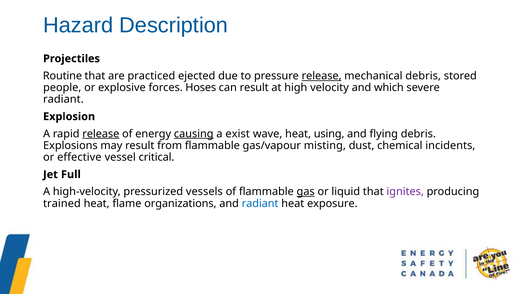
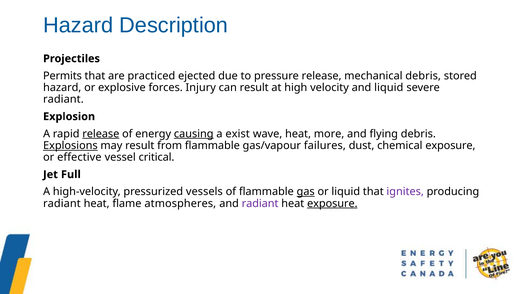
Routine: Routine -> Permits
release at (322, 76) underline: present -> none
people at (62, 88): people -> hazard
Hoses: Hoses -> Injury
and which: which -> liquid
using: using -> more
Explosions underline: none -> present
misting: misting -> failures
chemical incidents: incidents -> exposure
trained at (62, 204): trained -> radiant
organizations: organizations -> atmospheres
radiant at (260, 204) colour: blue -> purple
exposure at (332, 204) underline: none -> present
